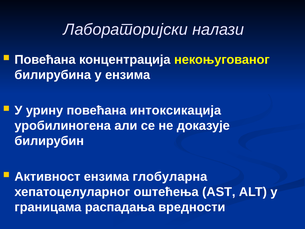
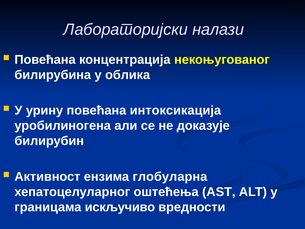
у ензима: ензима -> облика
распадања: распадања -> искључиво
